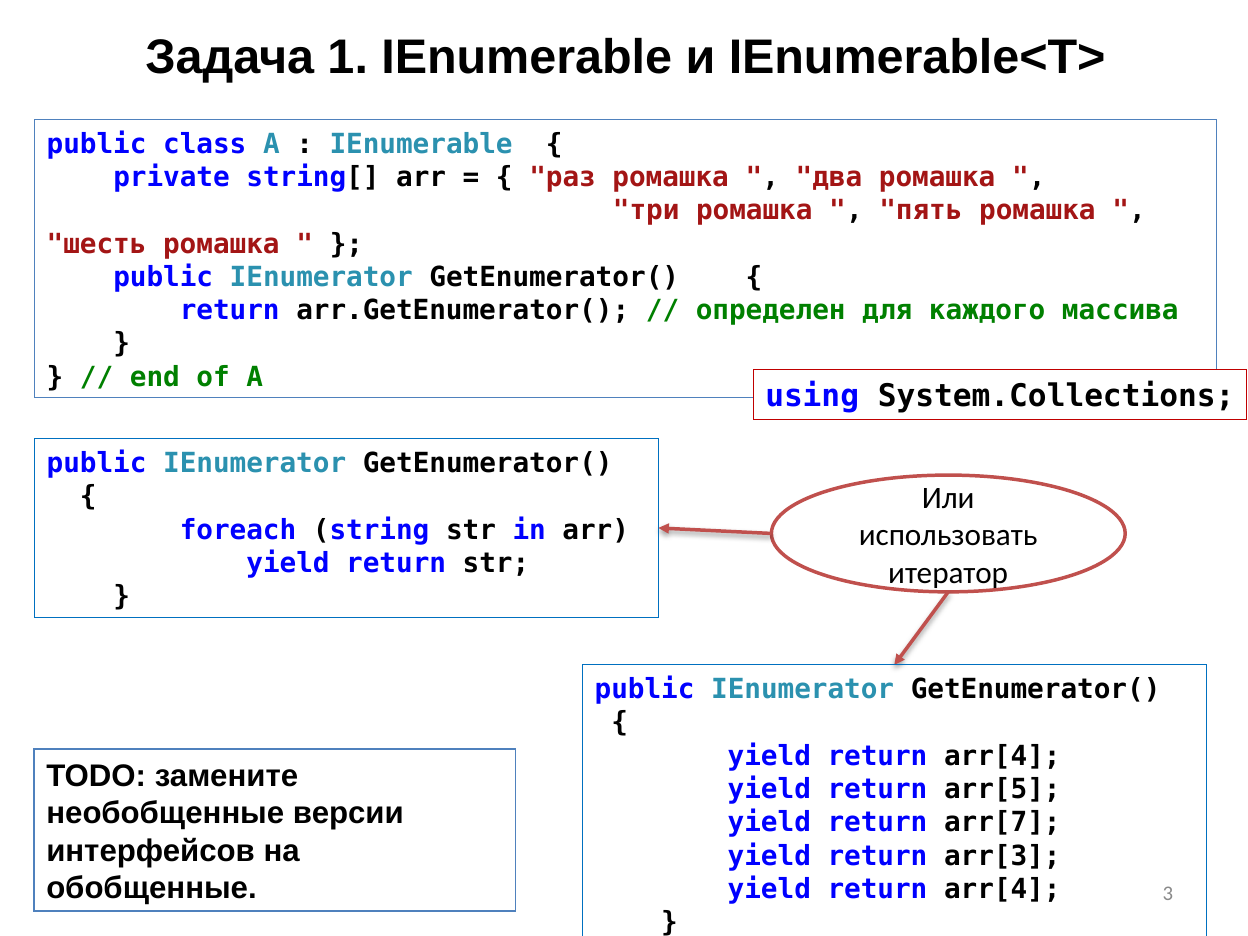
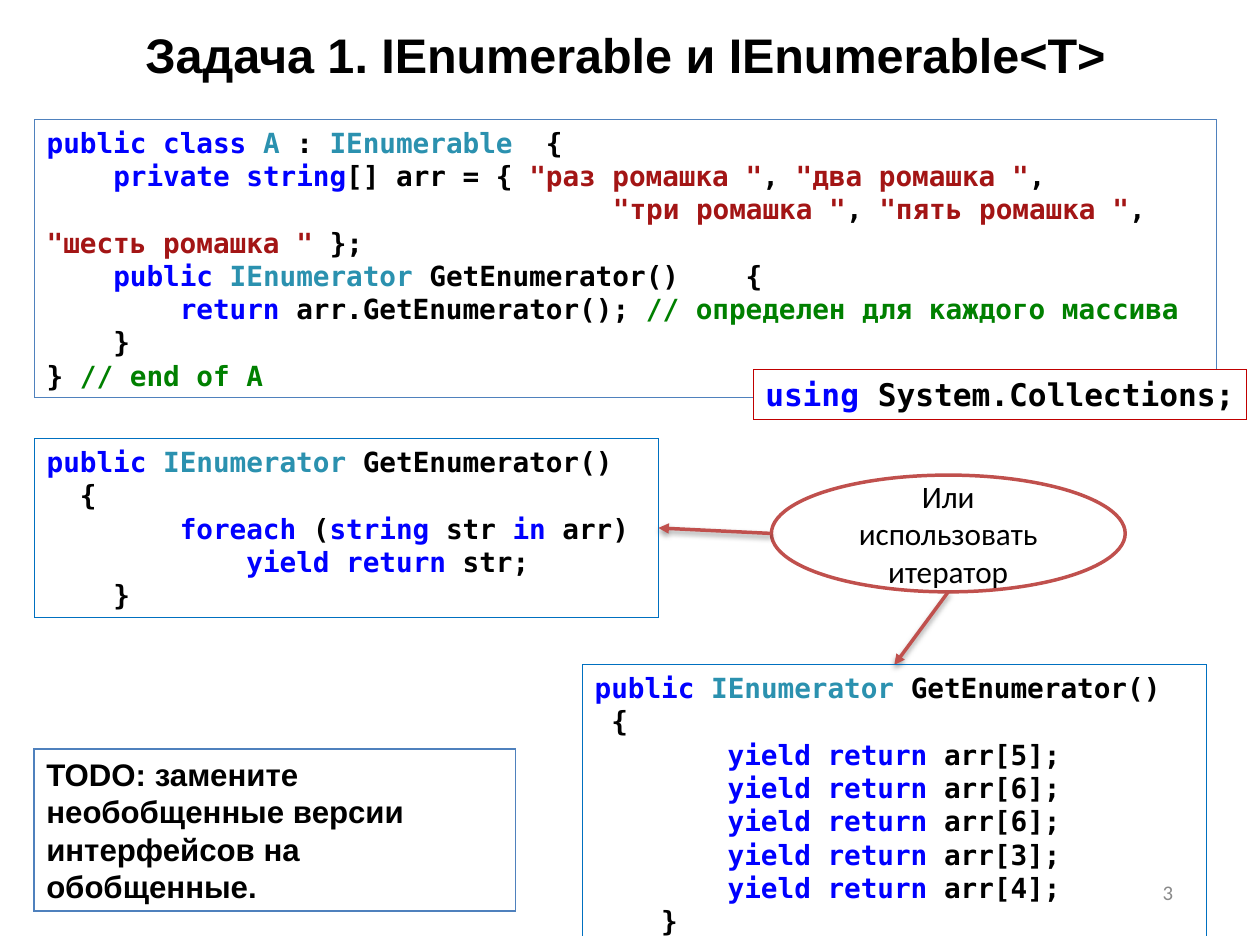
arr[4 at (1002, 756): arr[4 -> arr[5
arr[5 at (1002, 789): arr[5 -> arr[6
arr[7 at (1002, 823): arr[7 -> arr[6
